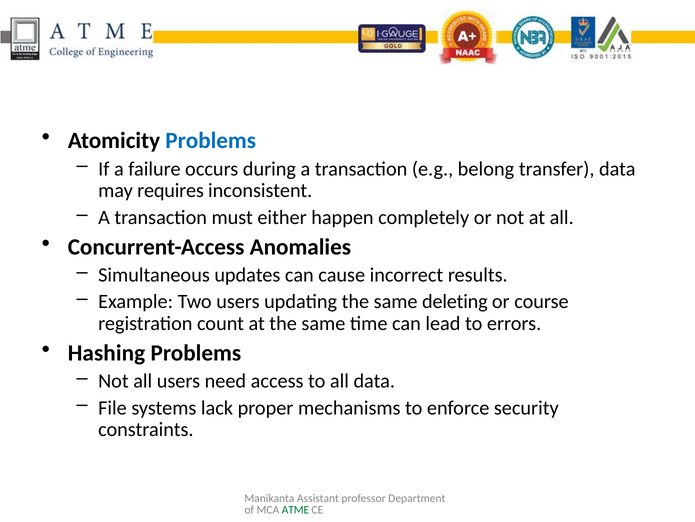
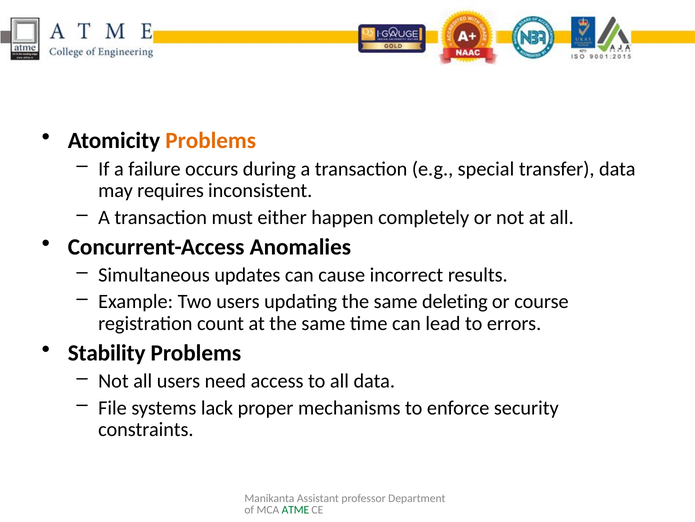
Problems at (211, 141) colour: blue -> orange
belong: belong -> special
Hashing: Hashing -> Stability
